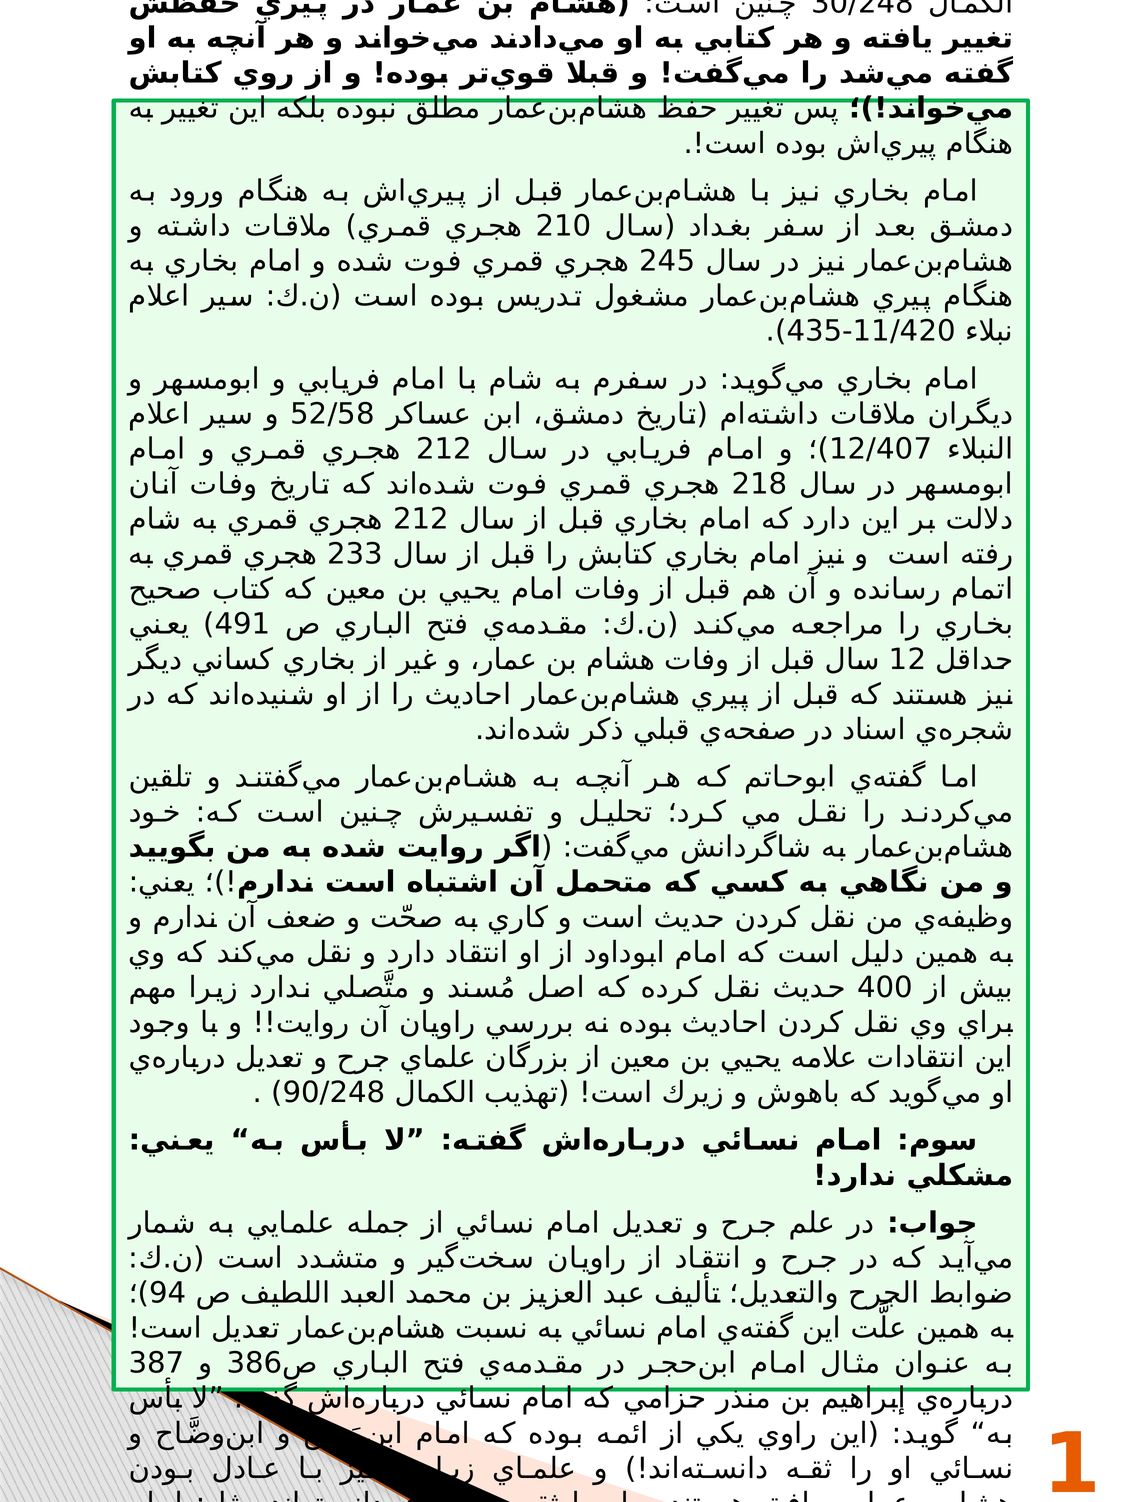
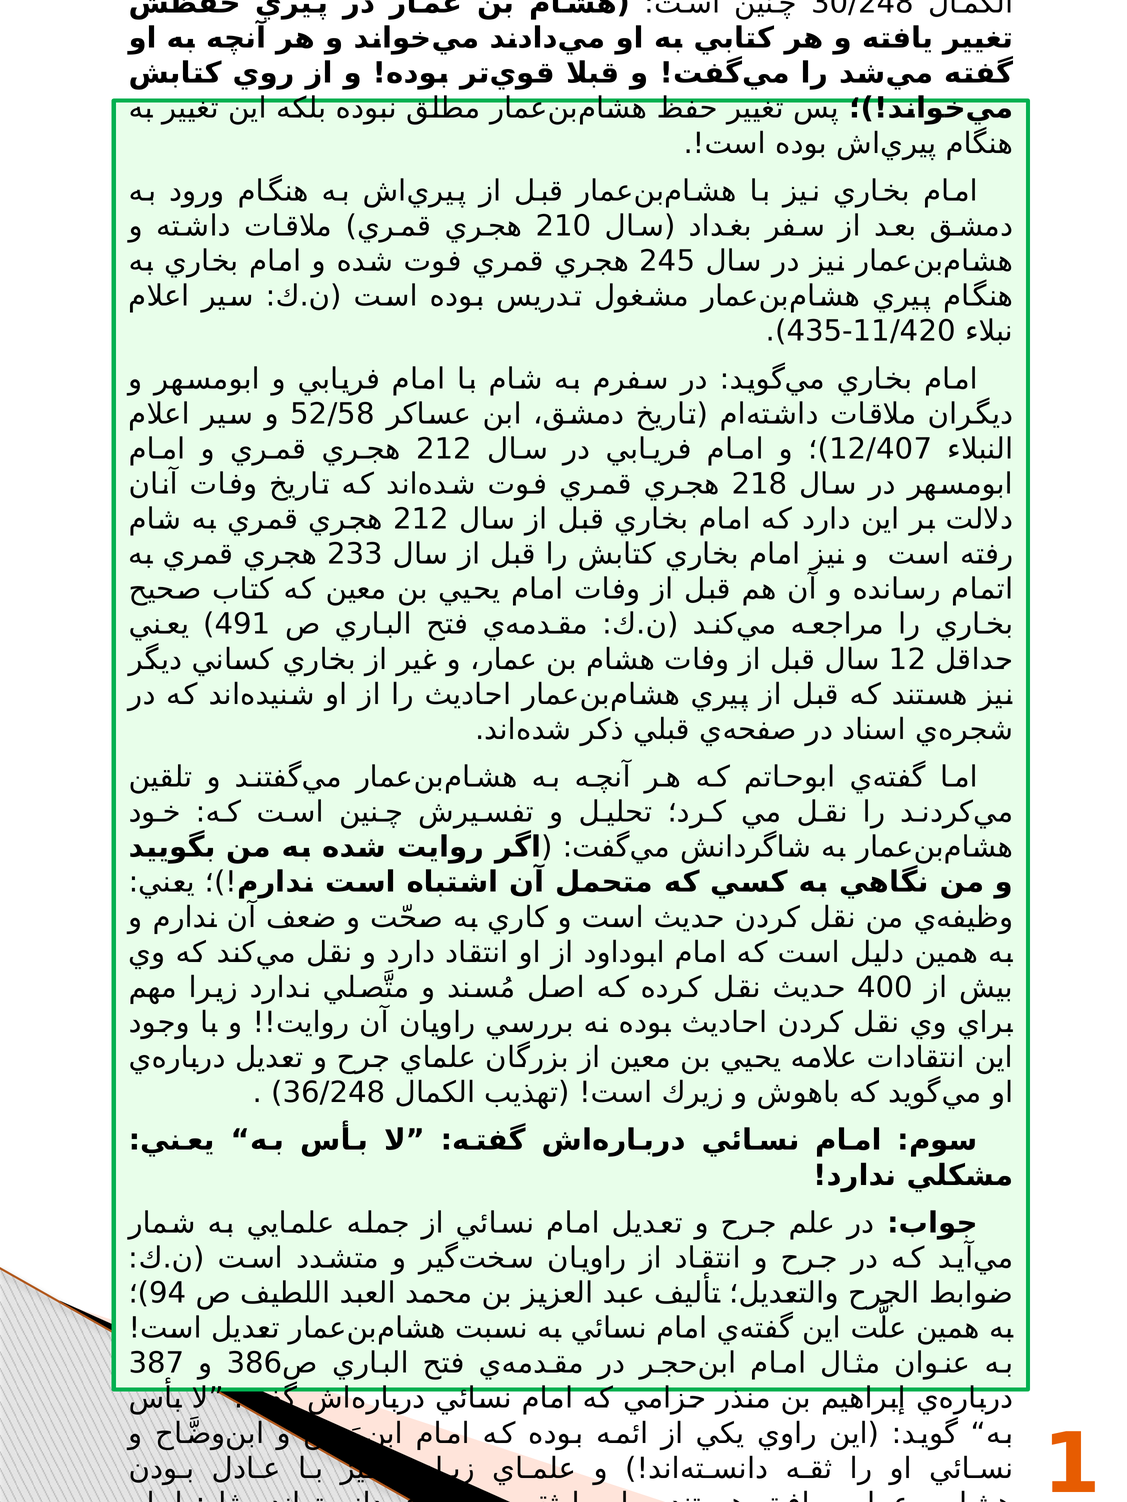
90/248: 90/248 -> 36/248
